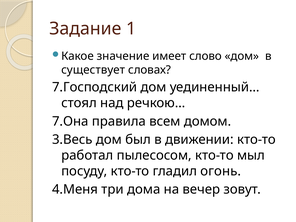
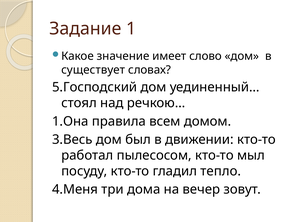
7.Господский: 7.Господский -> 5.Господский
7.Она: 7.Она -> 1.Она
огонь: огонь -> тепло
